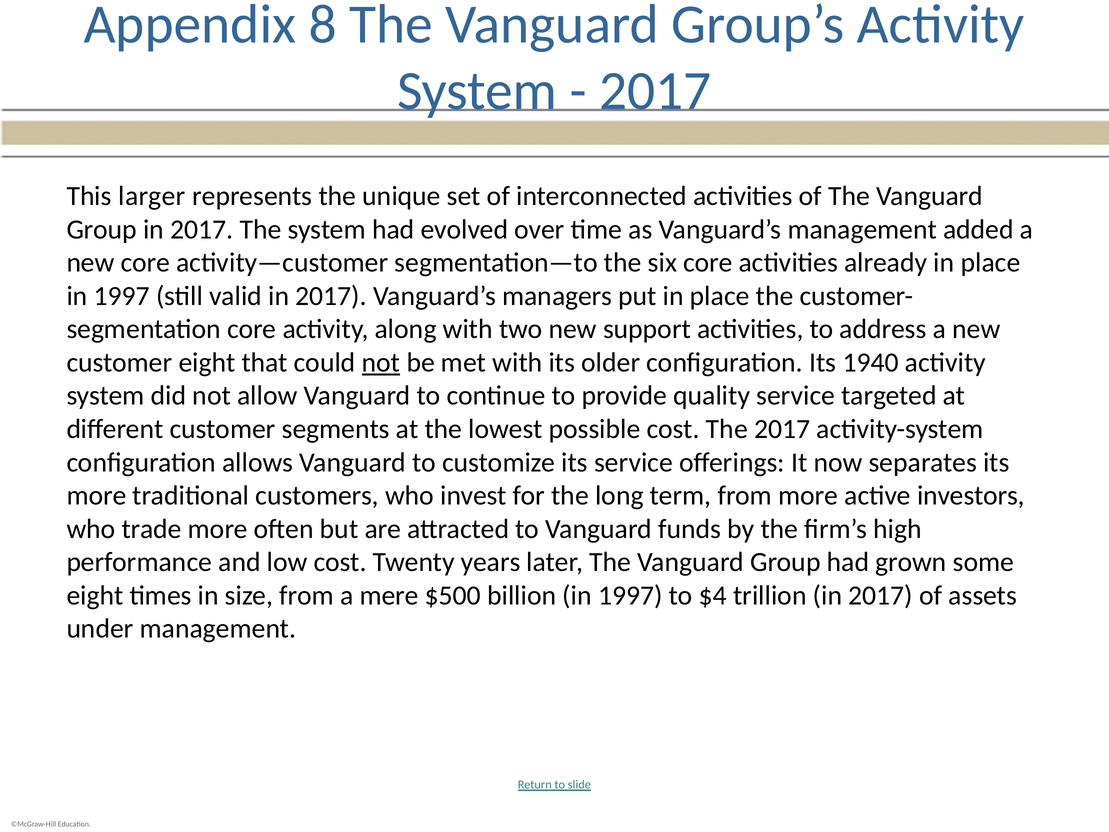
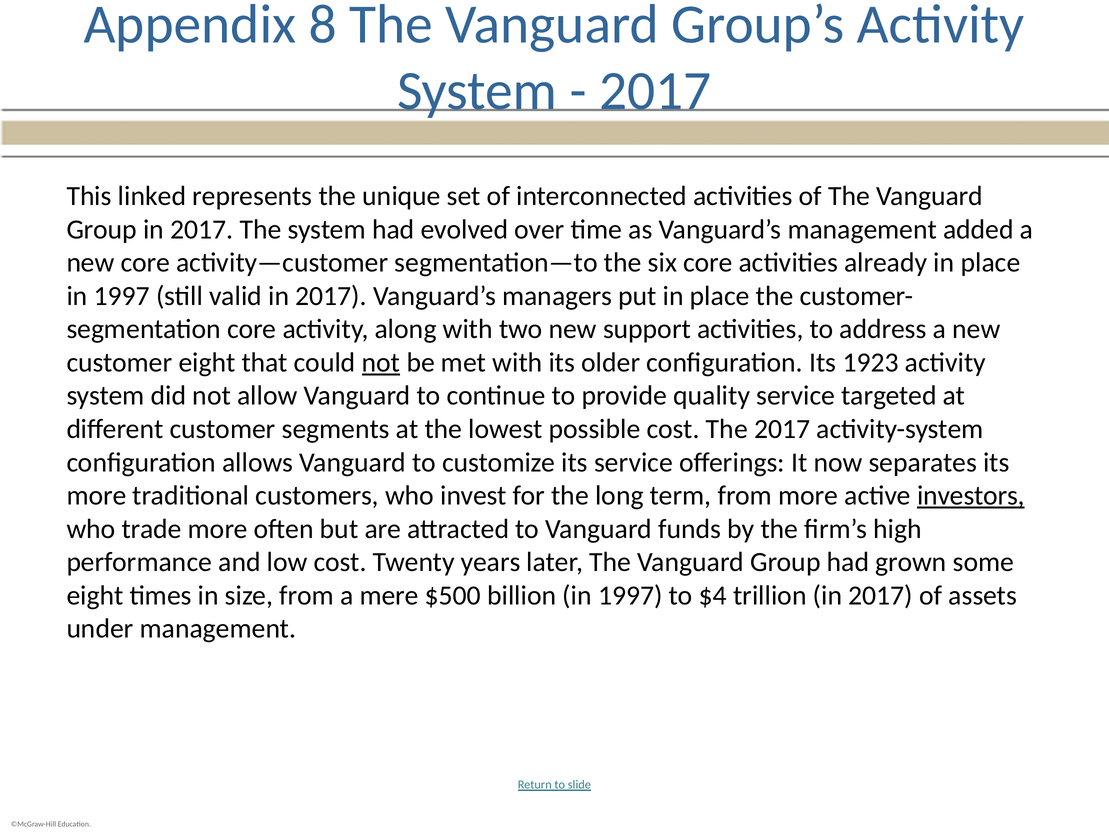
larger: larger -> linked
1940: 1940 -> 1923
investors underline: none -> present
